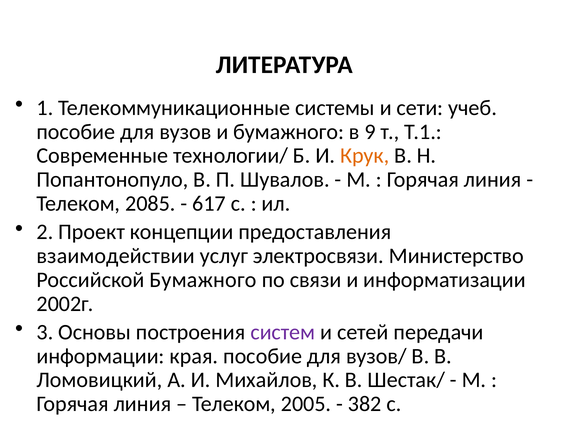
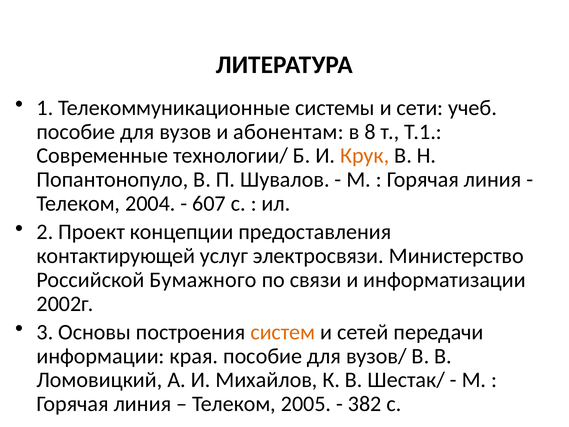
и бумажного: бумажного -> абонентам
9: 9 -> 8
2085: 2085 -> 2004
617: 617 -> 607
взаимодействии: взаимодействии -> контактирующей
систем colour: purple -> orange
